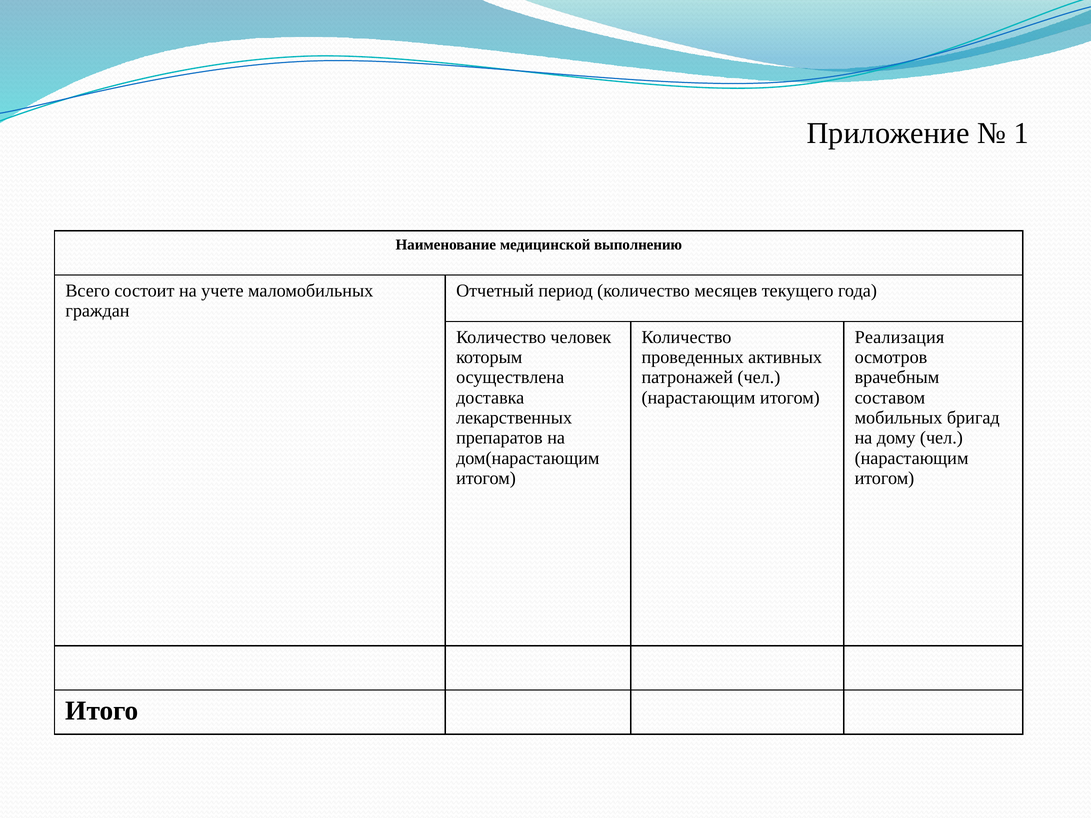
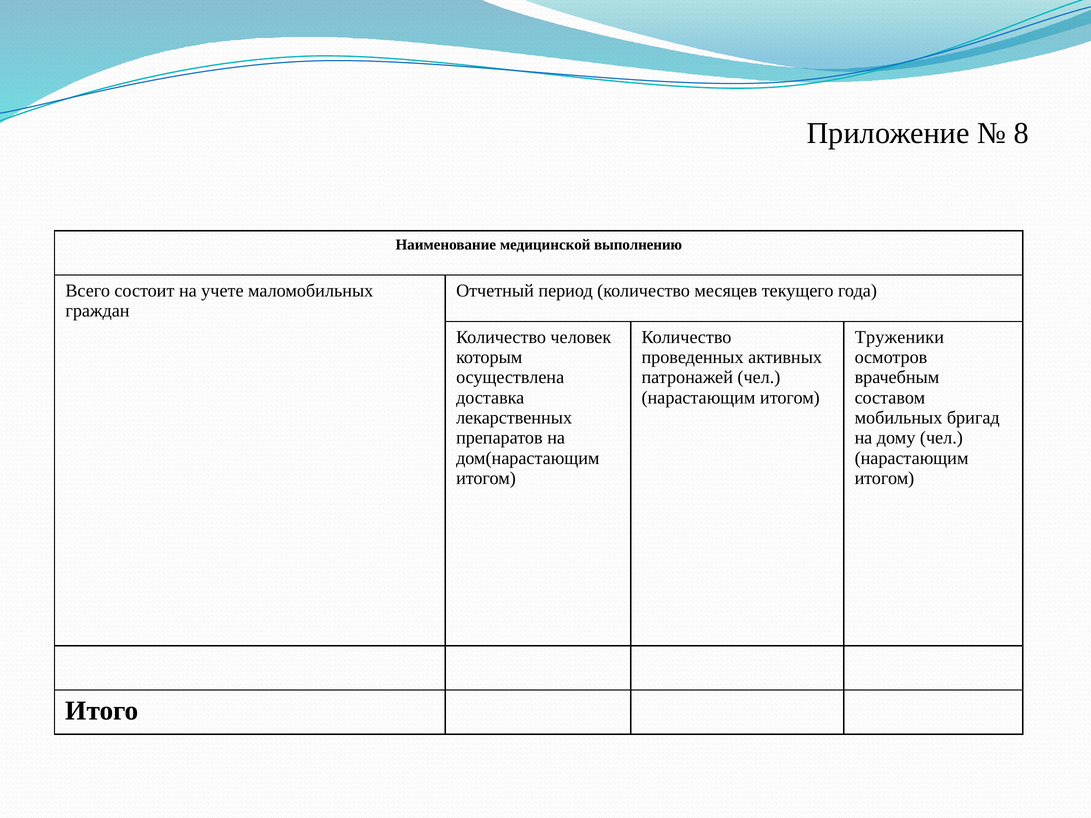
1: 1 -> 8
Реализация: Реализация -> Труженики
